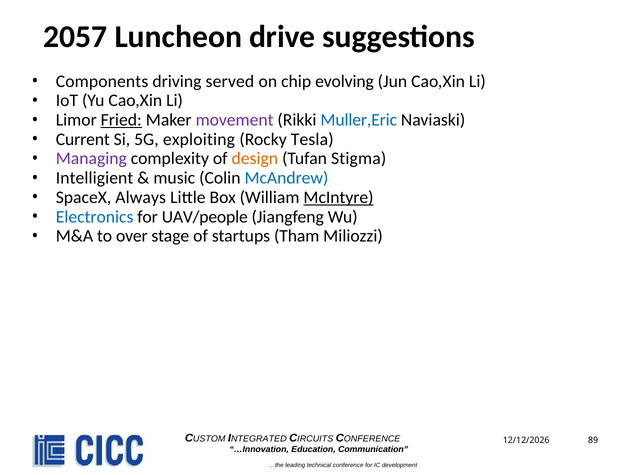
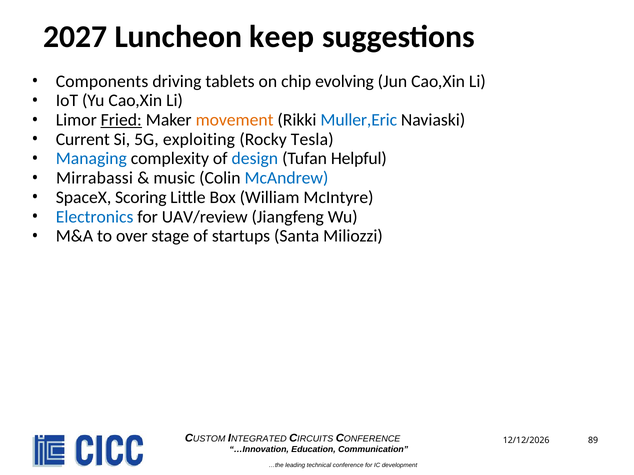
2057: 2057 -> 2027
drive: drive -> keep
served: served -> tablets
movement colour: purple -> orange
Managing colour: purple -> blue
design colour: orange -> blue
Stigma: Stigma -> Helpful
Intelligient: Intelligient -> Mirrabassi
Always: Always -> Scoring
McIntyre underline: present -> none
UAV/people: UAV/people -> UAV/review
Tham: Tham -> Santa
